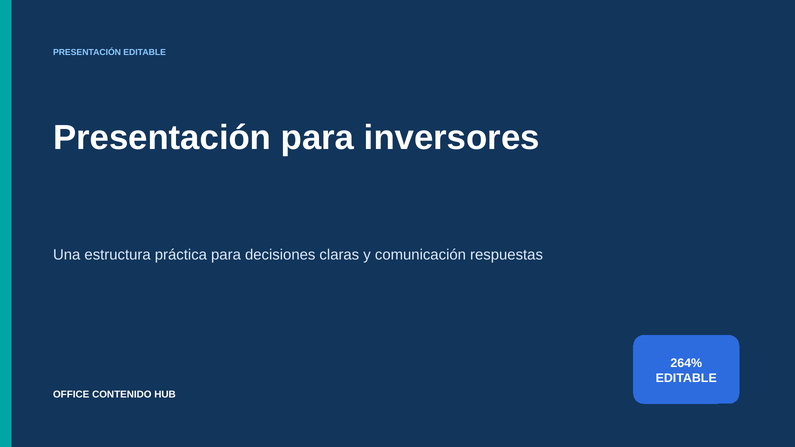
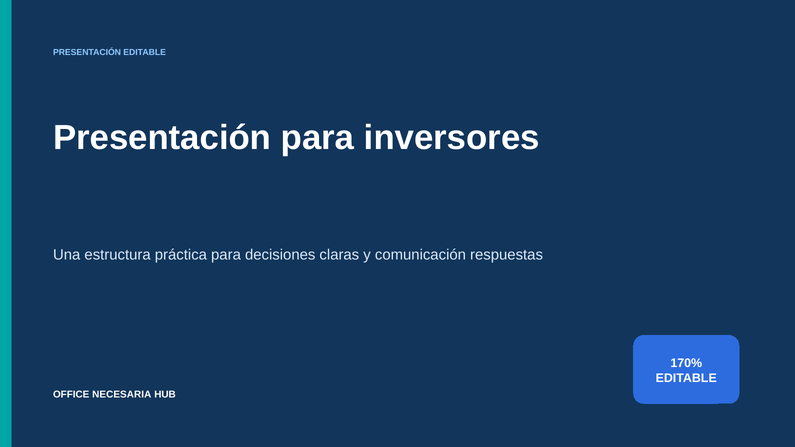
264%: 264% -> 170%
CONTENIDO: CONTENIDO -> NECESARIA
